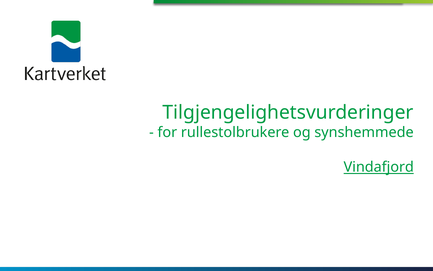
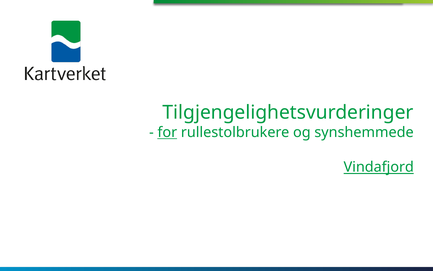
for underline: none -> present
